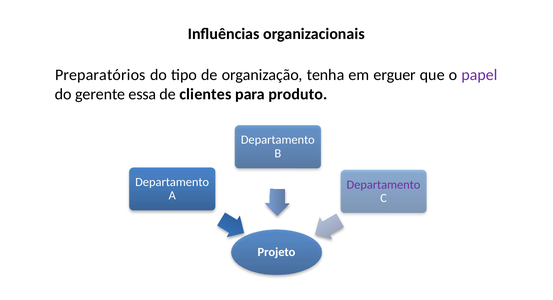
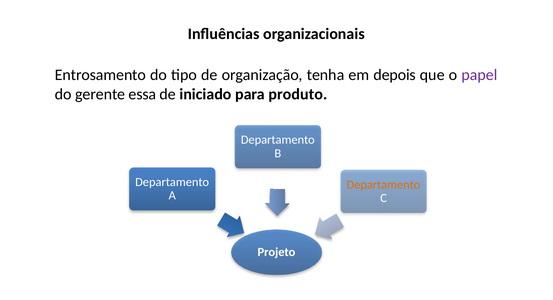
Preparatórios: Preparatórios -> Entrosamento
erguer: erguer -> depois
clientes: clientes -> iniciado
Departamento at (383, 184) colour: purple -> orange
